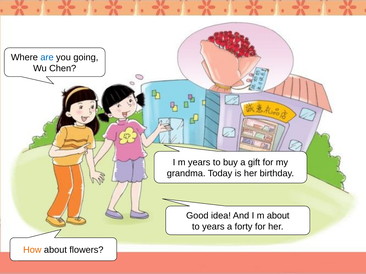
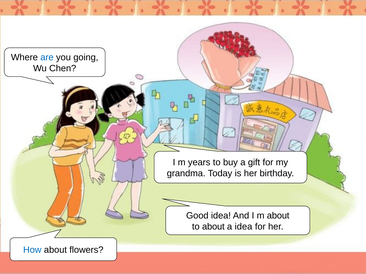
to years: years -> about
a forty: forty -> idea
How colour: orange -> blue
